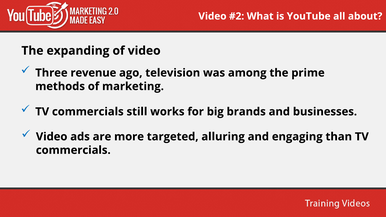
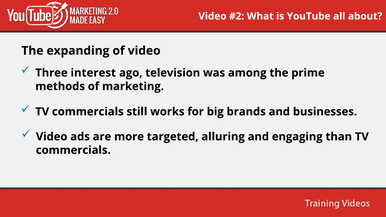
revenue: revenue -> interest
